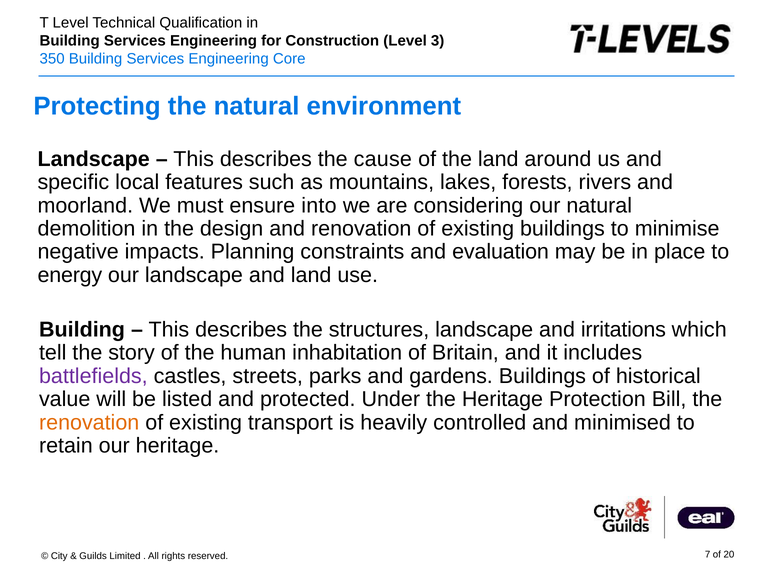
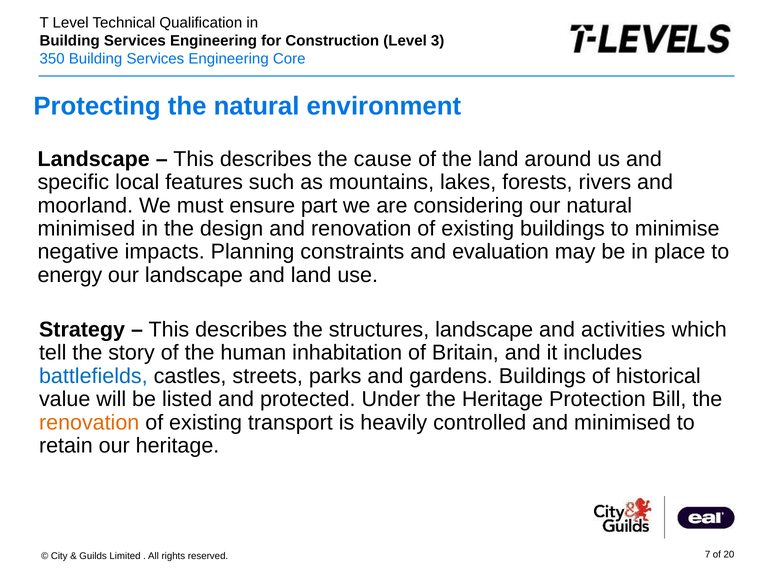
into: into -> part
demolition at (87, 229): demolition -> minimised
Building at (82, 329): Building -> Strategy
irritations: irritations -> activities
battlefields colour: purple -> blue
